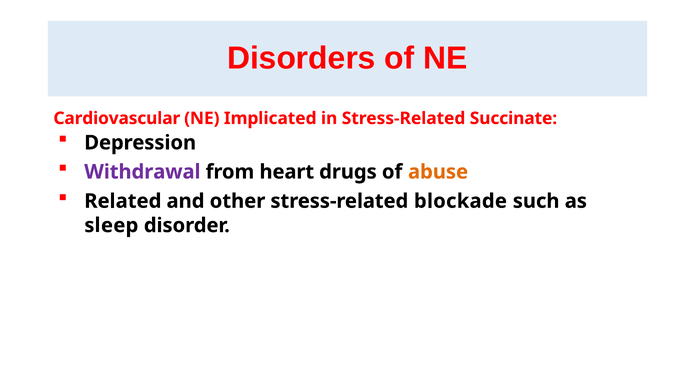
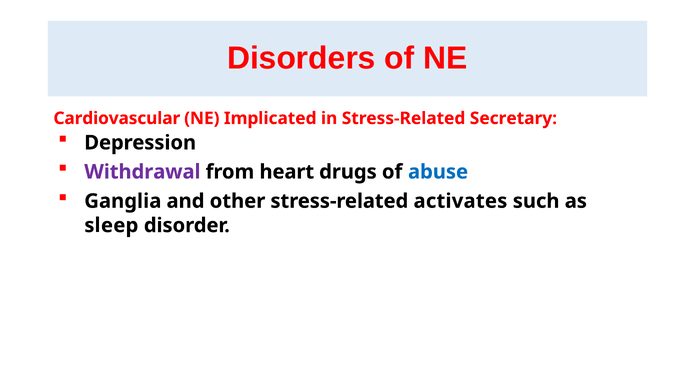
Succinate: Succinate -> Secretary
abuse colour: orange -> blue
Related: Related -> Ganglia
blockade: blockade -> activates
